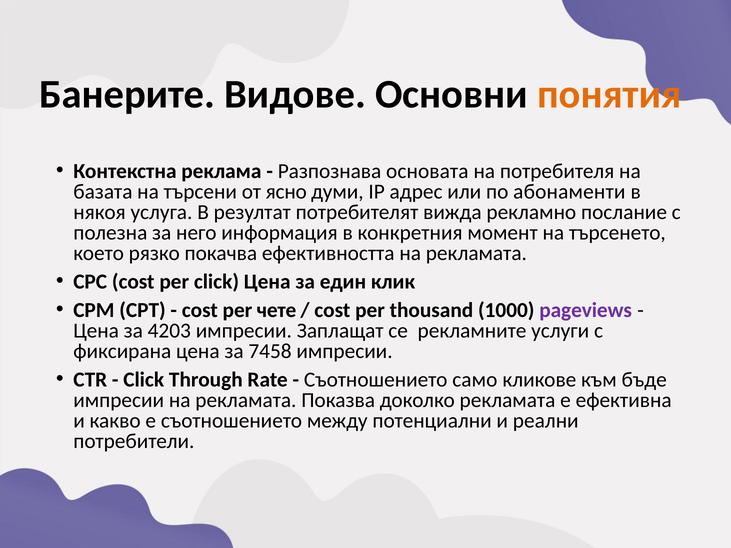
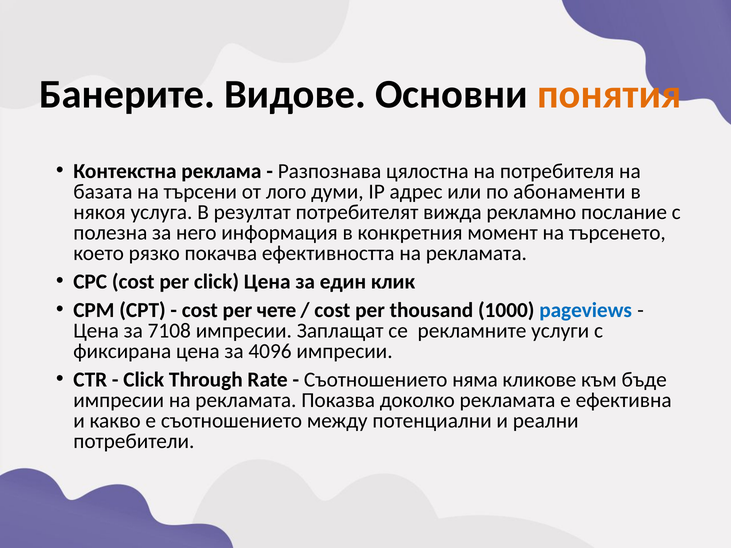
основата: основата -> цялостна
ясно: ясно -> лого
pageviews colour: purple -> blue
4203: 4203 -> 7108
7458: 7458 -> 4096
само: само -> няма
